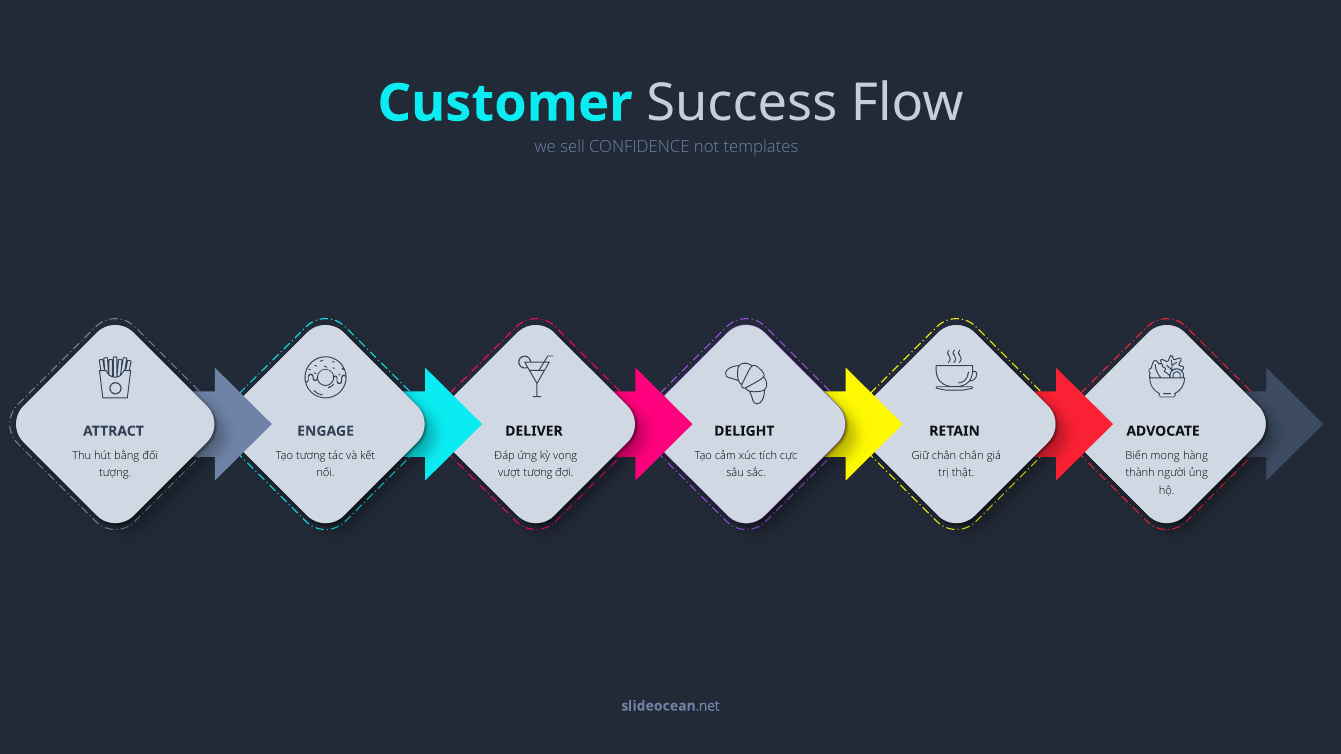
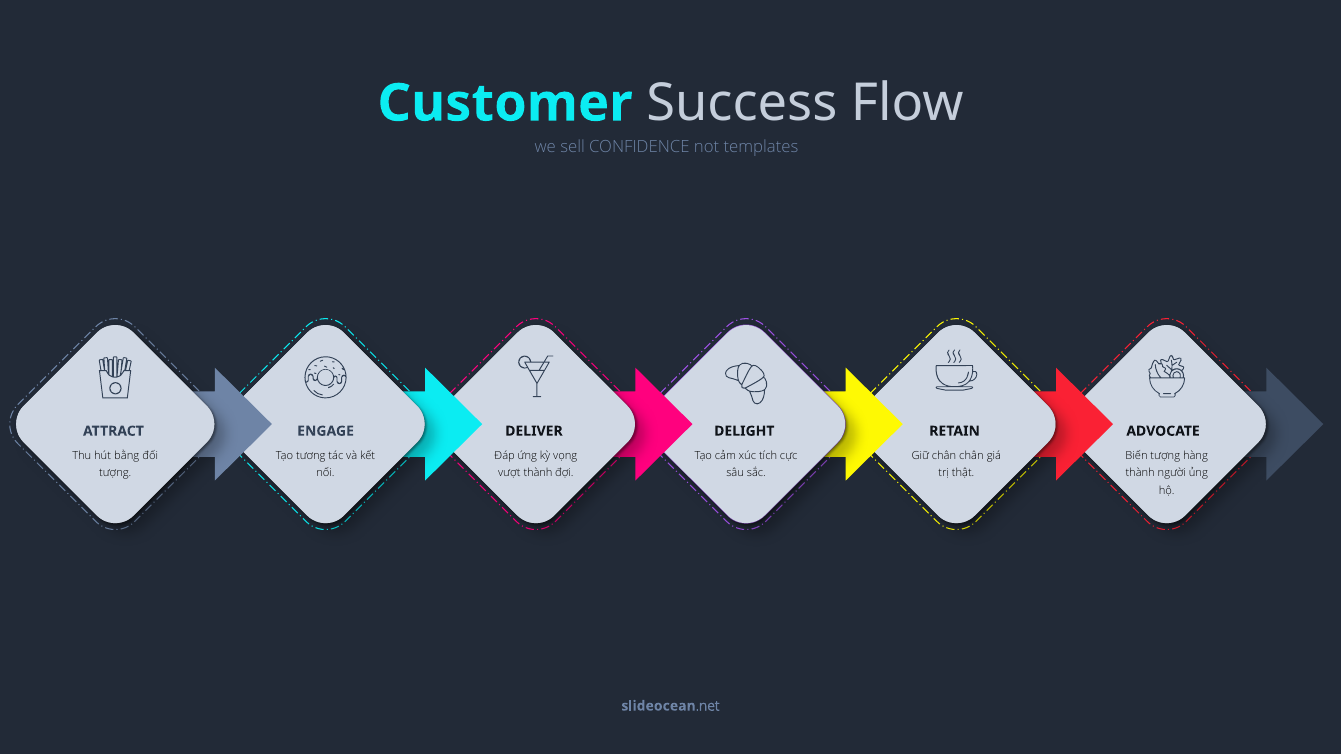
Biến mong: mong -> tượng
vượt tương: tương -> thành
